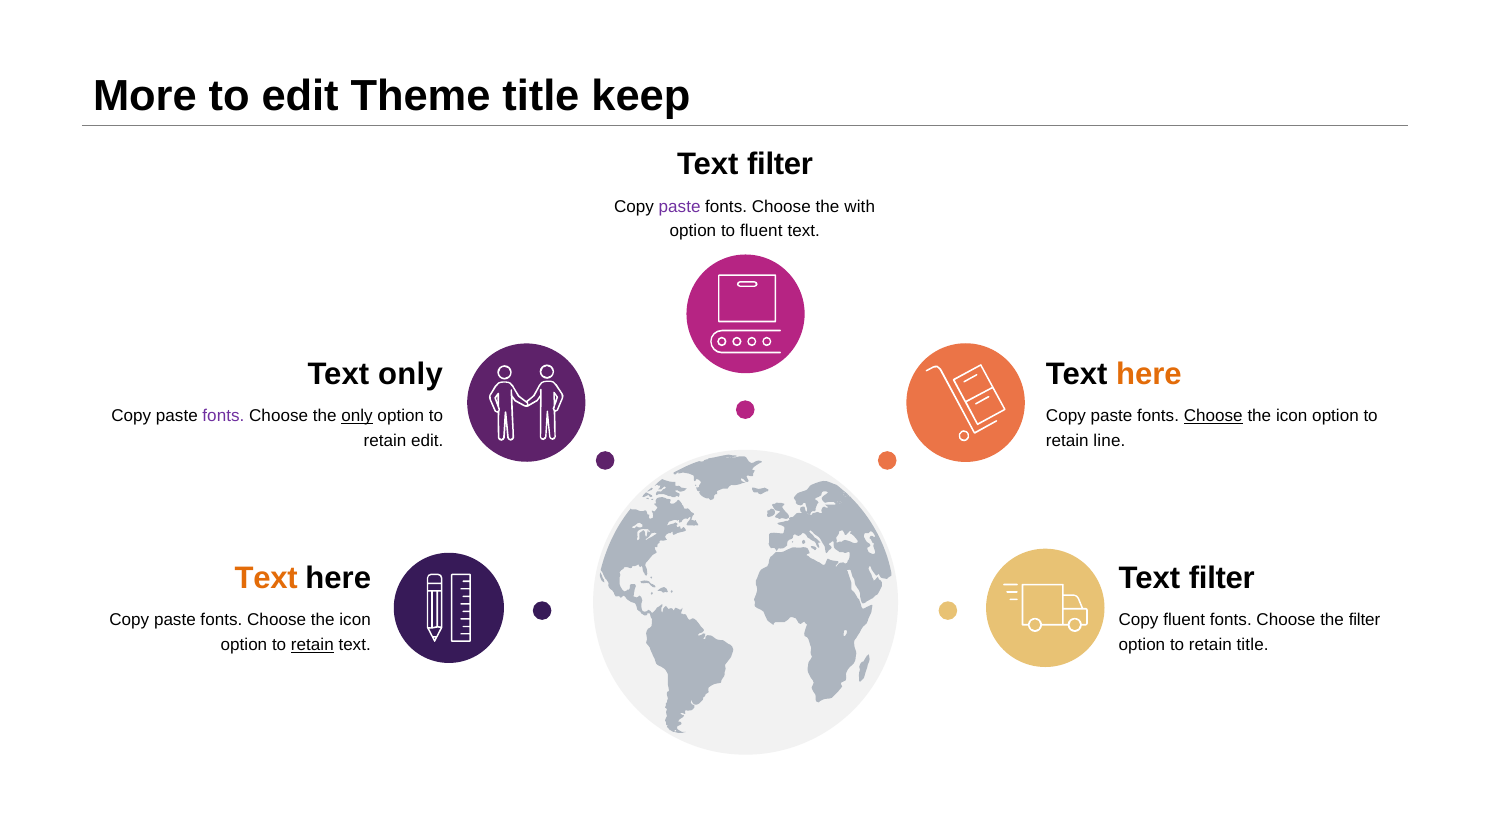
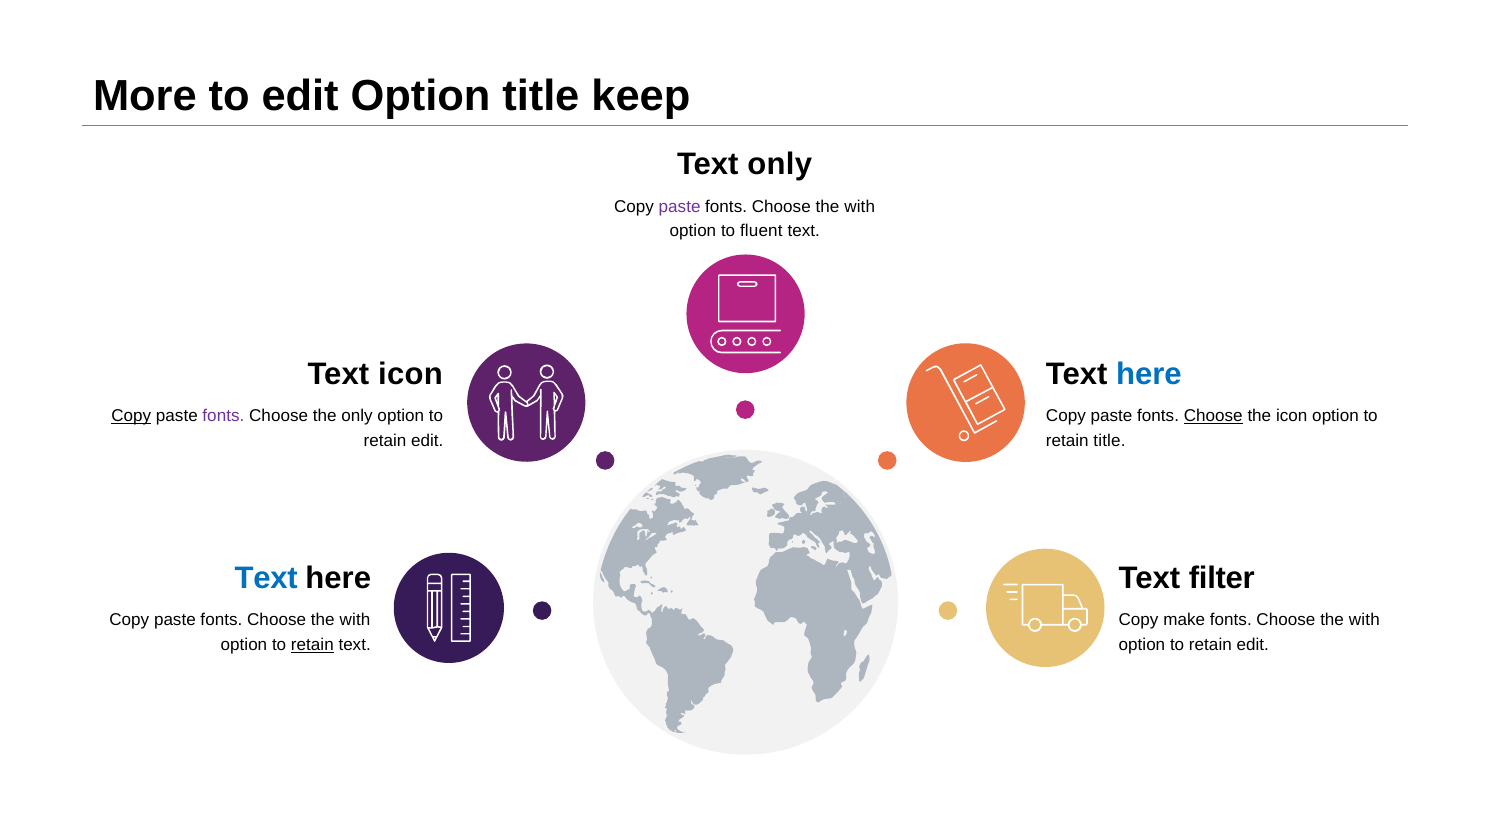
edit Theme: Theme -> Option
filter at (780, 165): filter -> only
Text only: only -> icon
here at (1149, 374) colour: orange -> blue
Copy at (131, 416) underline: none -> present
only at (357, 416) underline: present -> none
retain line: line -> title
Text at (266, 578) colour: orange -> blue
icon at (355, 620): icon -> with
Copy fluent: fluent -> make
filter at (1365, 620): filter -> with
title at (1253, 645): title -> edit
